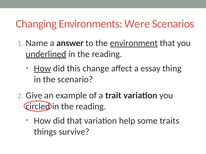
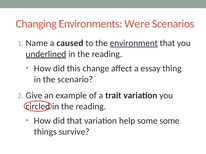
answer: answer -> caused
How at (43, 69) underline: present -> none
some traits: traits -> some
